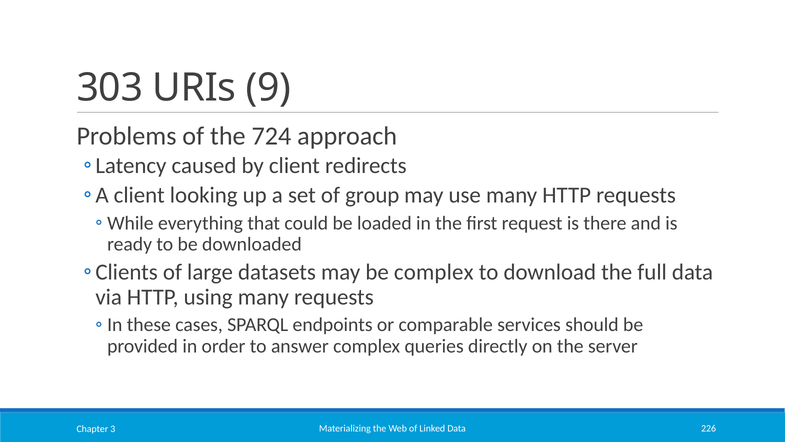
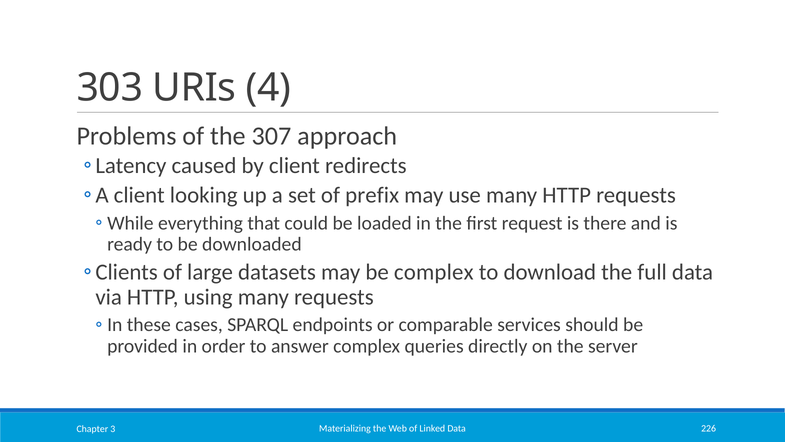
9: 9 -> 4
724: 724 -> 307
group: group -> prefix
